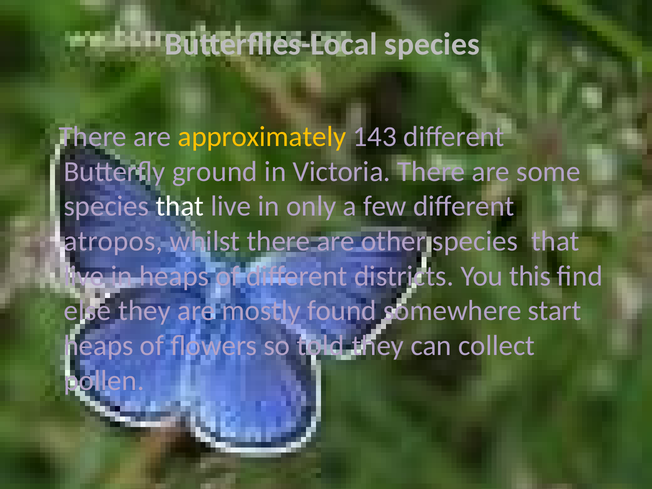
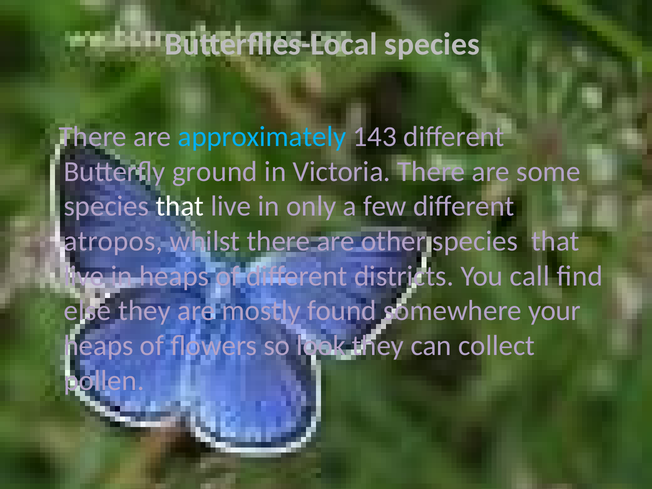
approximately colour: yellow -> light blue
this: this -> call
start: start -> your
told: told -> look
